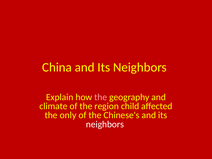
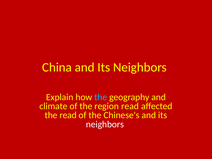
the at (101, 97) colour: pink -> light blue
region child: child -> read
the only: only -> read
